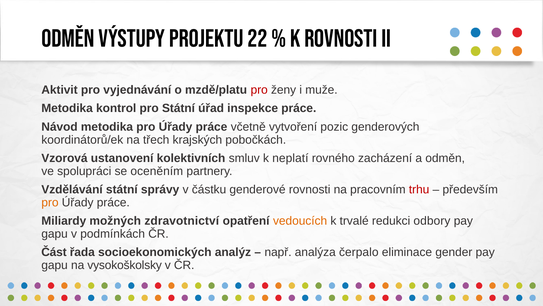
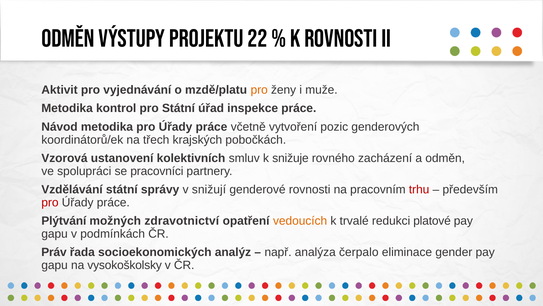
pro at (259, 90) colour: red -> orange
neplatí: neplatí -> snižuje
oceněním: oceněním -> pracovníci
částku: částku -> snižují
pro at (50, 202) colour: orange -> red
Miliardy: Miliardy -> Plýtvání
odbory: odbory -> platové
Část: Část -> Práv
